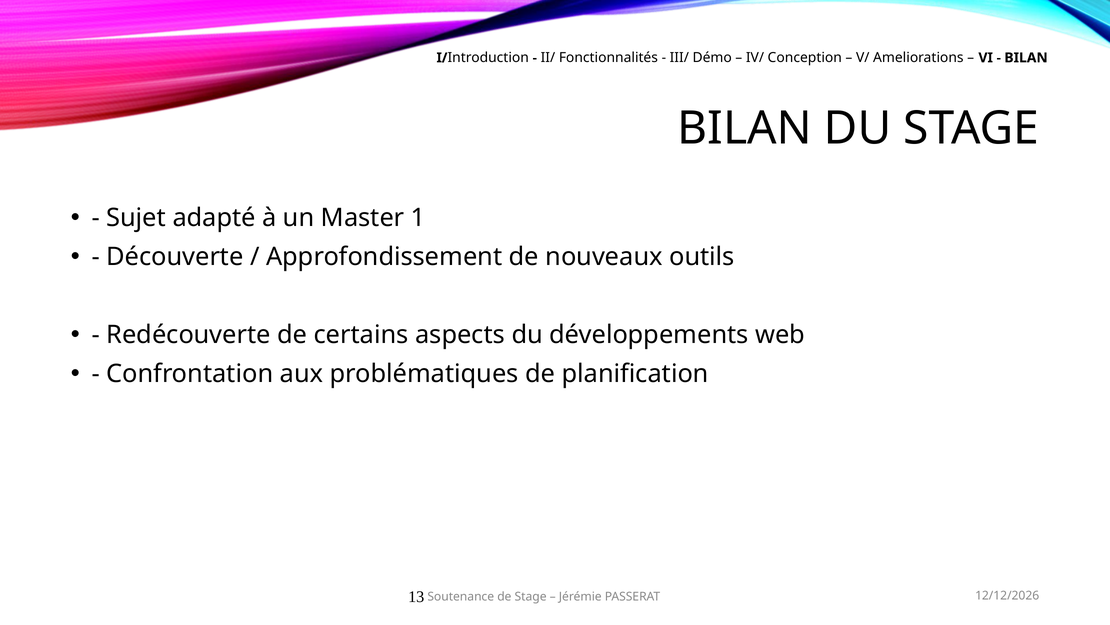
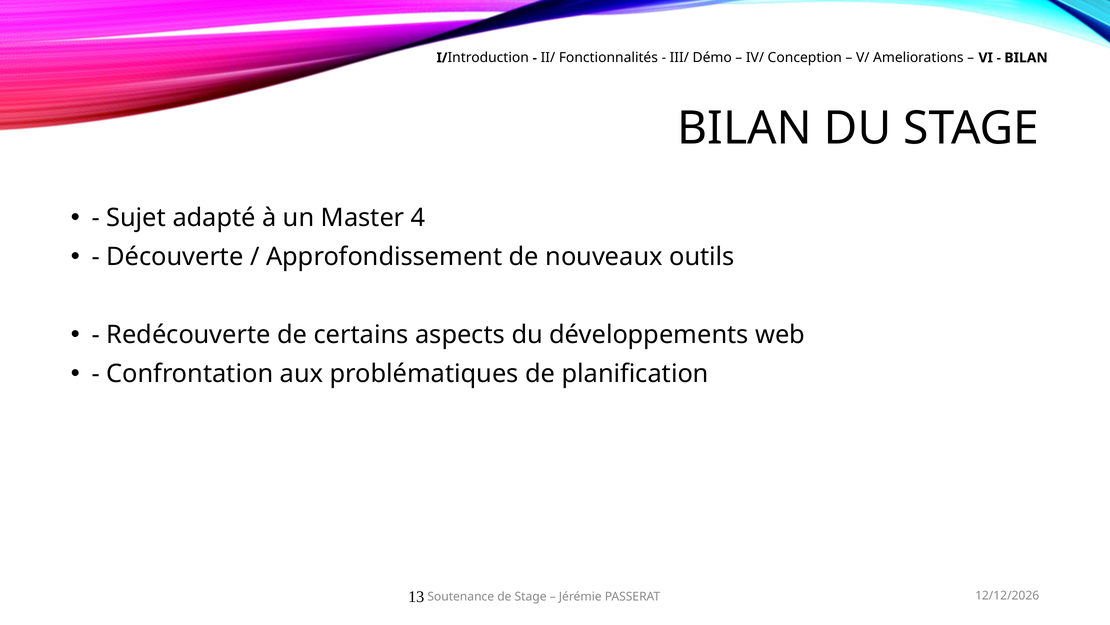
1: 1 -> 4
